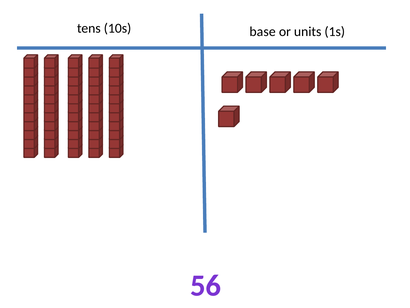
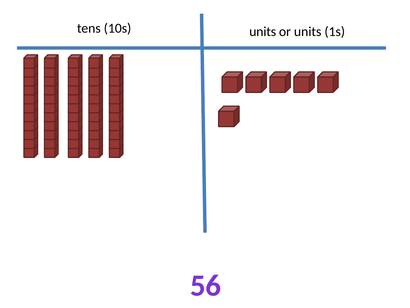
10s base: base -> units
